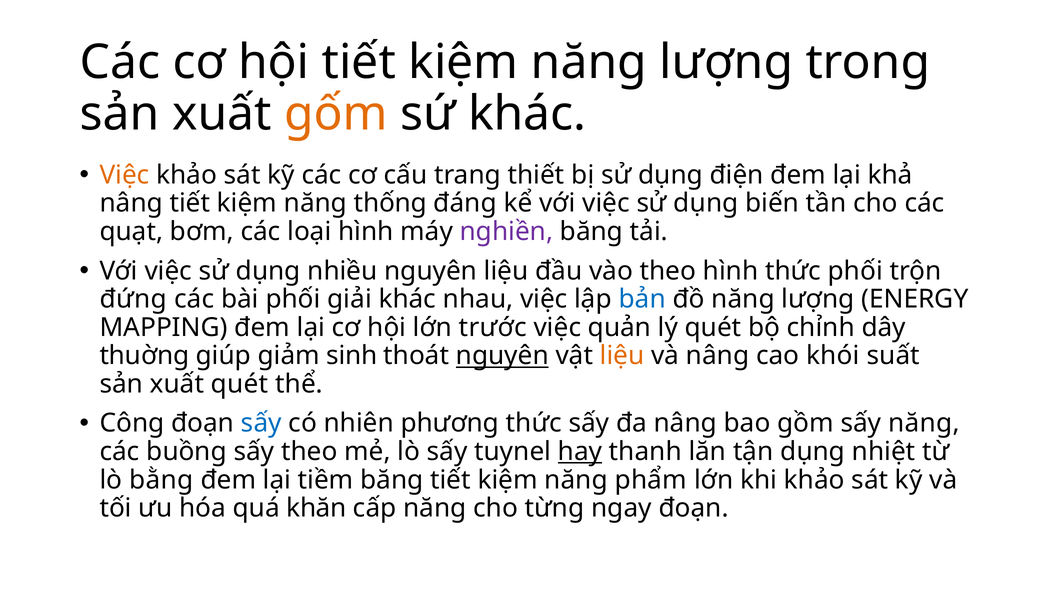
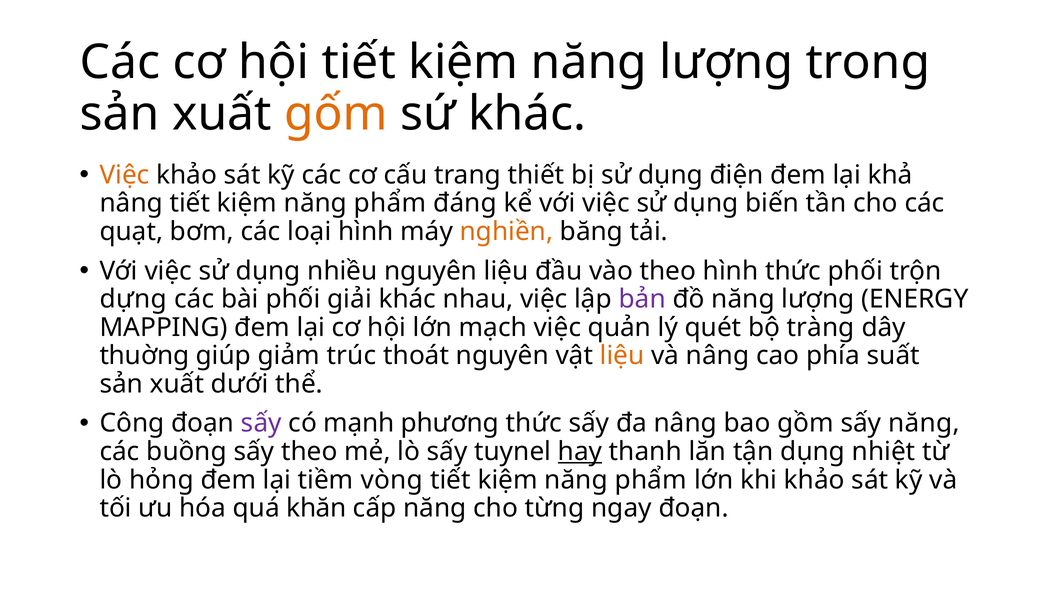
thống at (390, 203): thống -> phẩm
nghiền colour: purple -> orange
đứng: đứng -> dựng
bản colour: blue -> purple
trước: trước -> mạch
chỉnh: chỉnh -> tràng
sinh: sinh -> trúc
nguyên at (502, 356) underline: present -> none
khói: khói -> phía
xuất quét: quét -> dưới
sấy at (261, 423) colour: blue -> purple
nhiên: nhiên -> mạnh
bằng: bằng -> hỏng
tiềm băng: băng -> vòng
